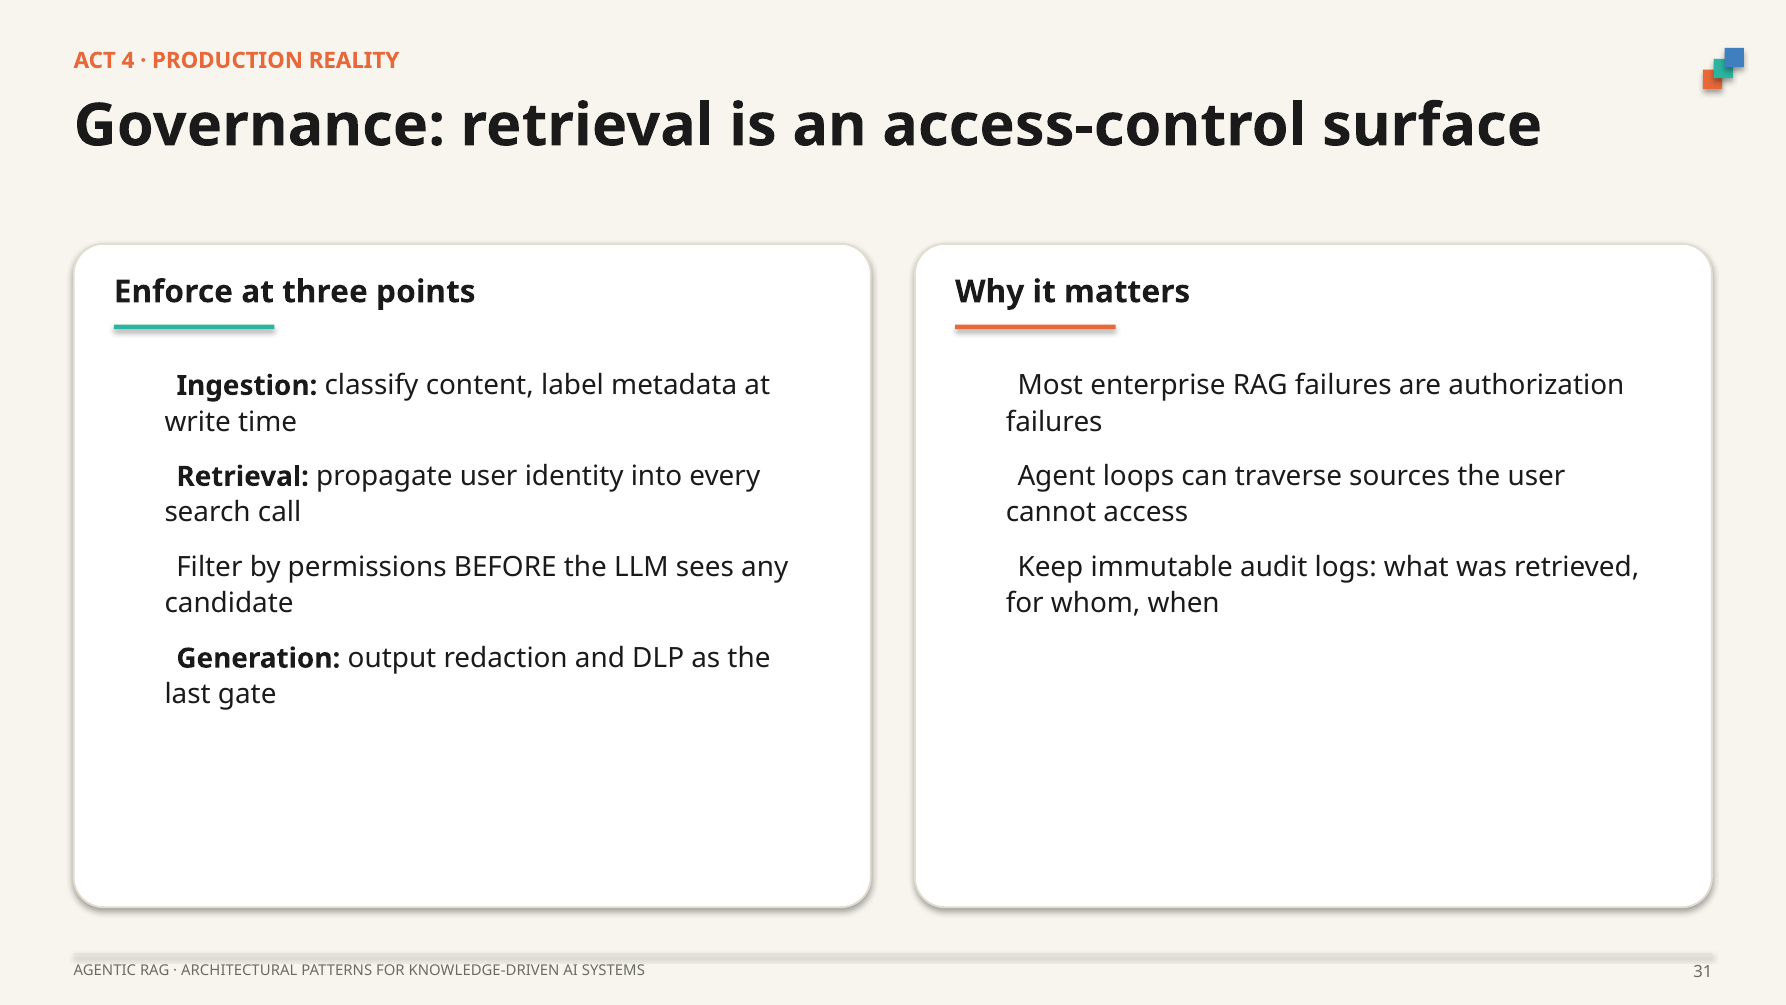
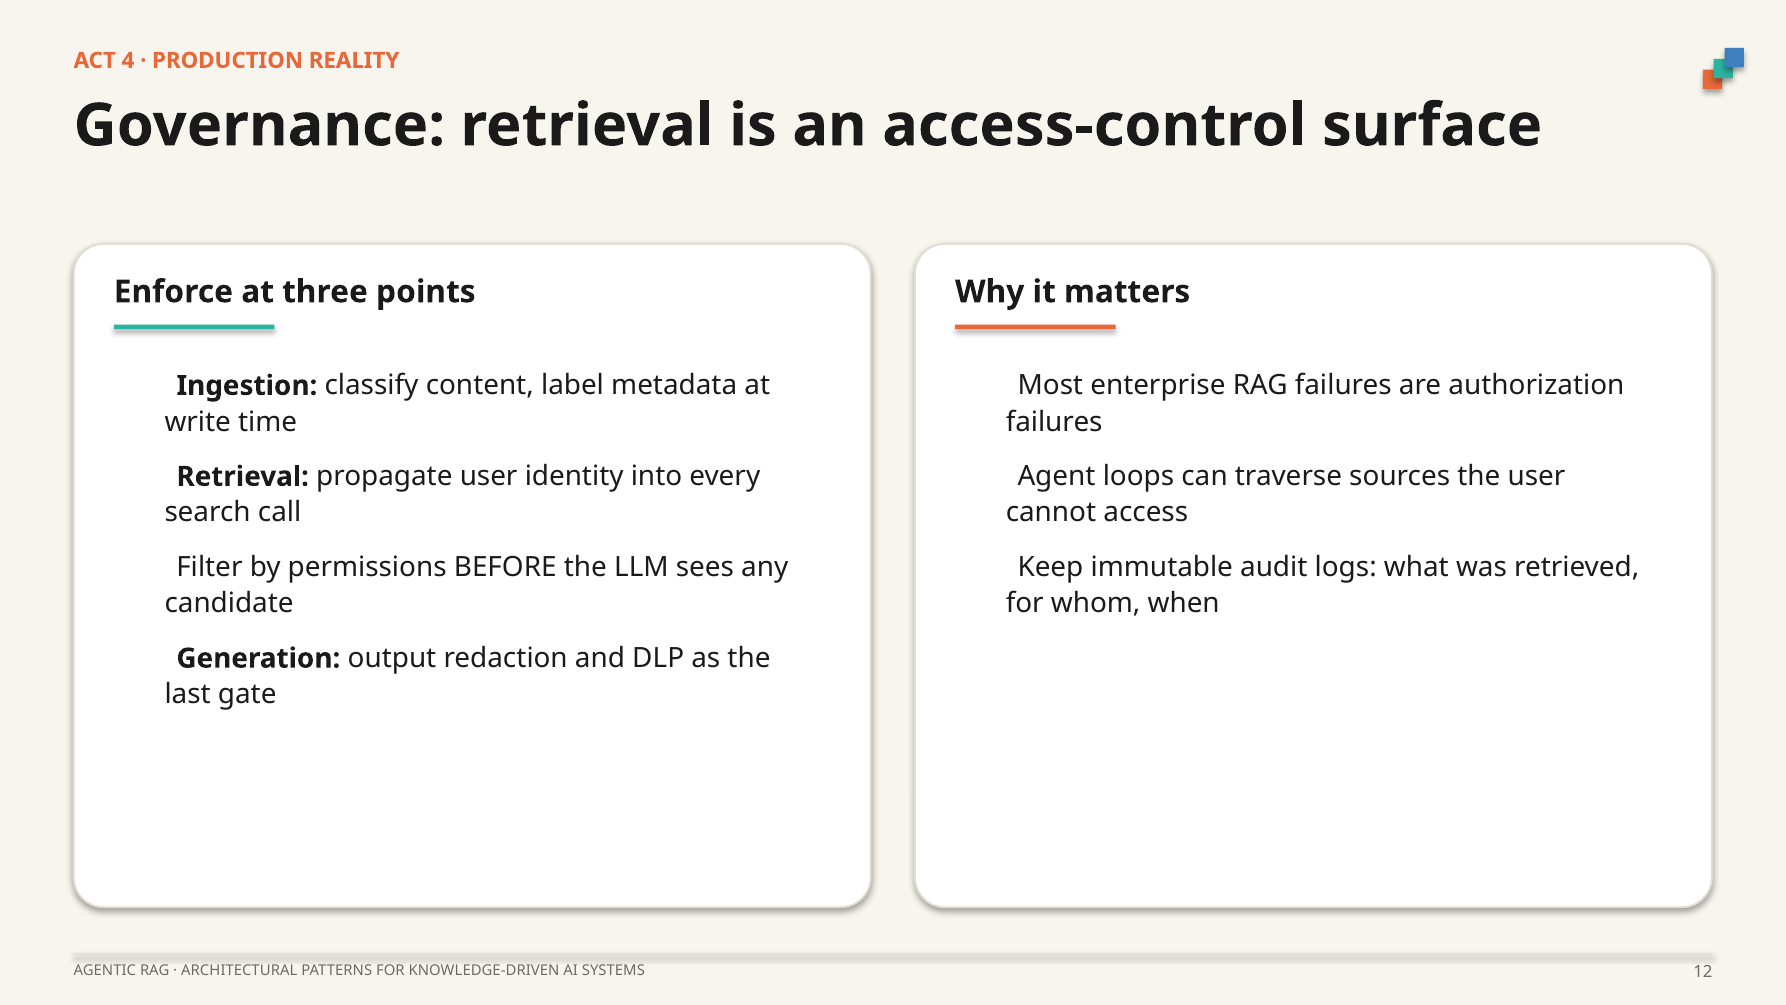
31: 31 -> 12
